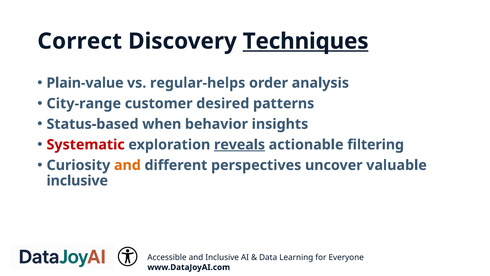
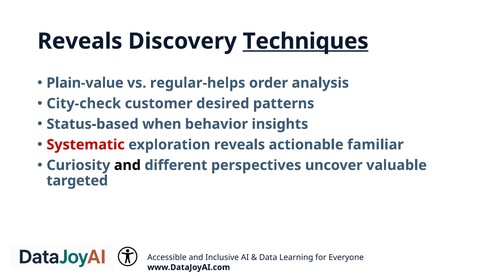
Correct at (80, 41): Correct -> Reveals
City-range: City-range -> City-check
reveals at (240, 144) underline: present -> none
filtering: filtering -> familiar
and at (127, 165) colour: orange -> black
inclusive at (77, 180): inclusive -> targeted
